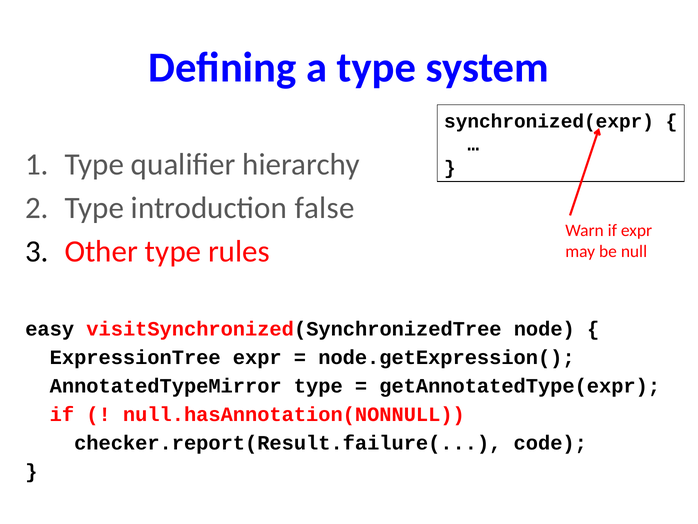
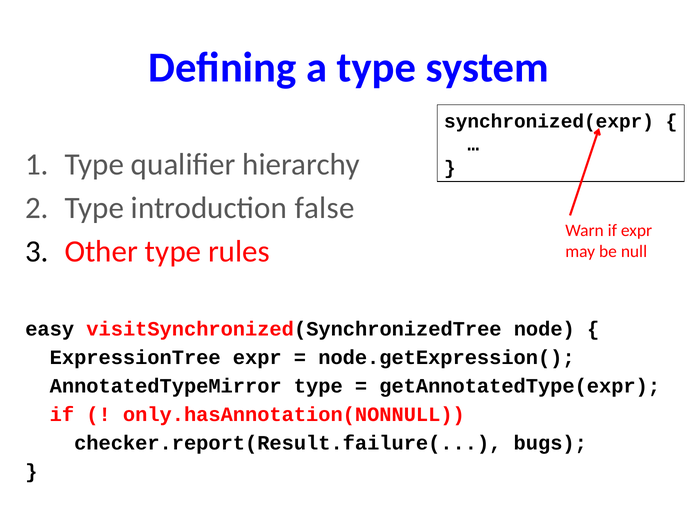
null.hasAnnotation(NONNULL: null.hasAnnotation(NONNULL -> only.hasAnnotation(NONNULL
code: code -> bugs
